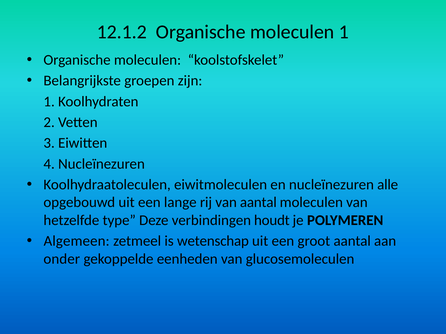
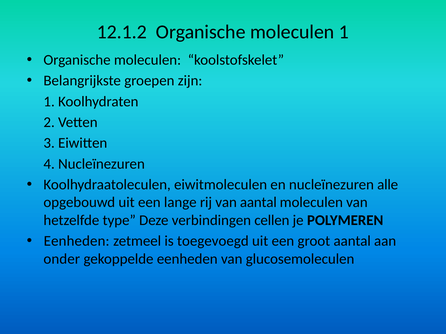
houdt: houdt -> cellen
Algemeen at (77, 241): Algemeen -> Eenheden
wetenschap: wetenschap -> toegevoegd
